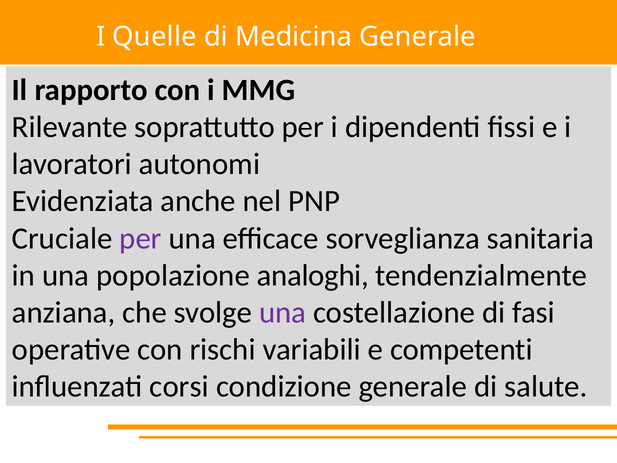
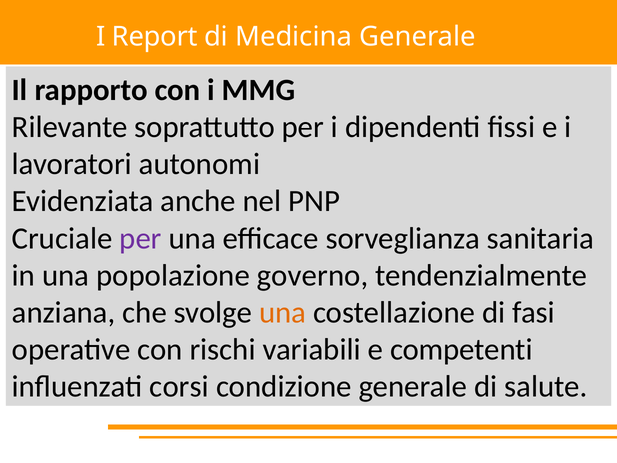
Quelle: Quelle -> Report
analoghi: analoghi -> governo
una at (283, 312) colour: purple -> orange
